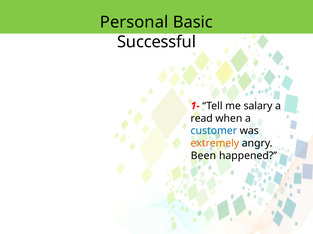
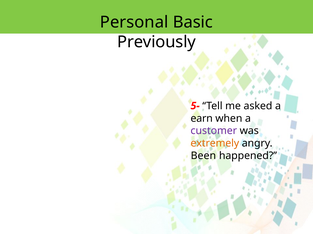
Successful: Successful -> Previously
1-: 1- -> 5-
salary: salary -> asked
read: read -> earn
customer colour: blue -> purple
